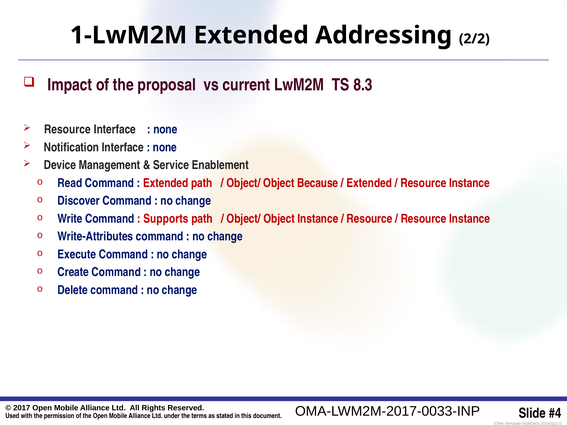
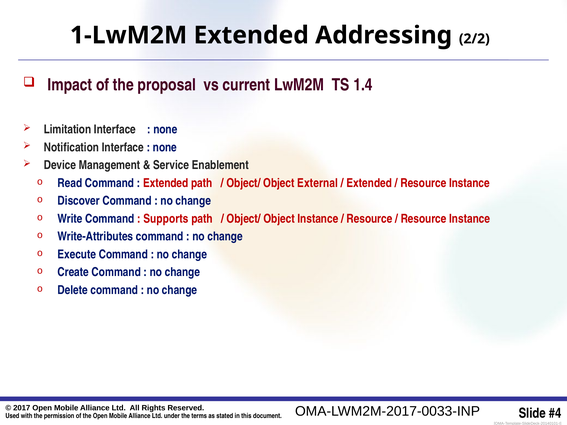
8.3: 8.3 -> 1.4
Resource at (67, 130): Resource -> Limitation
Because: Because -> External
